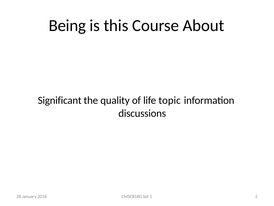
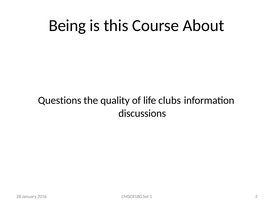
Significant: Significant -> Questions
topic: topic -> clubs
